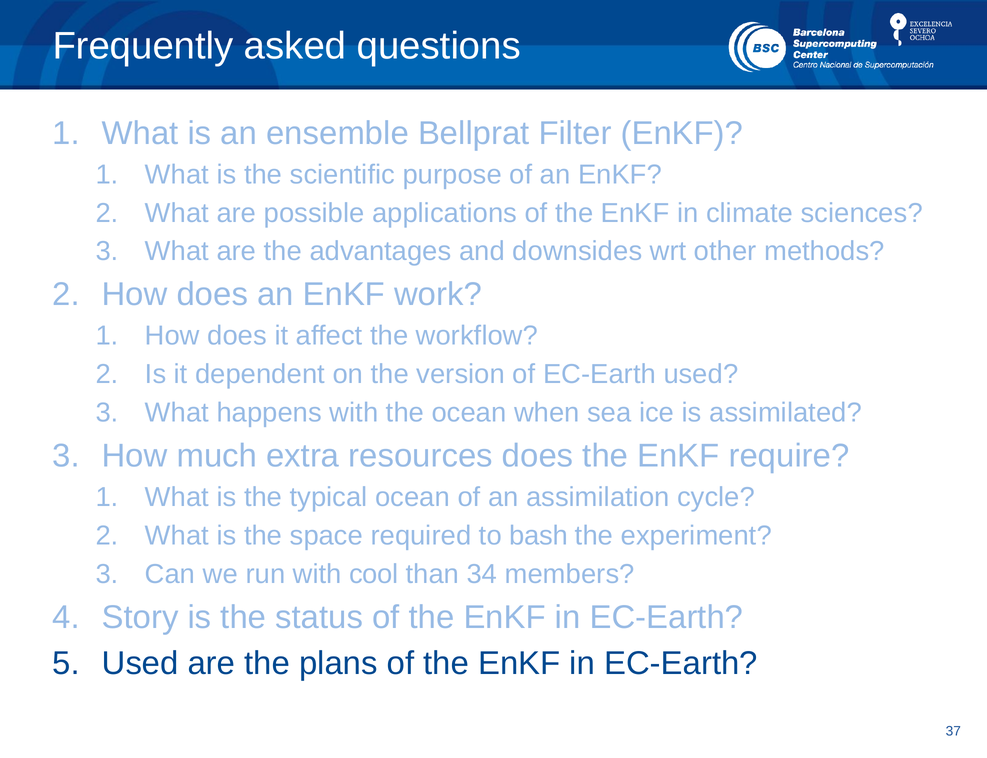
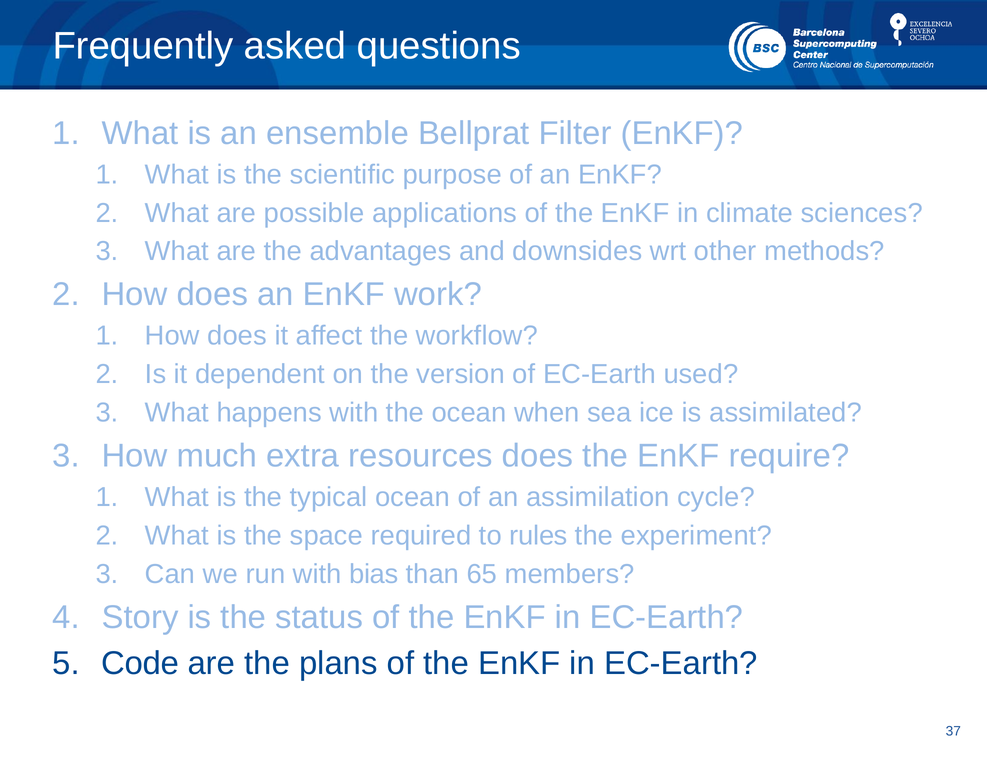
bash: bash -> rules
cool: cool -> bias
34: 34 -> 65
Used at (140, 663): Used -> Code
